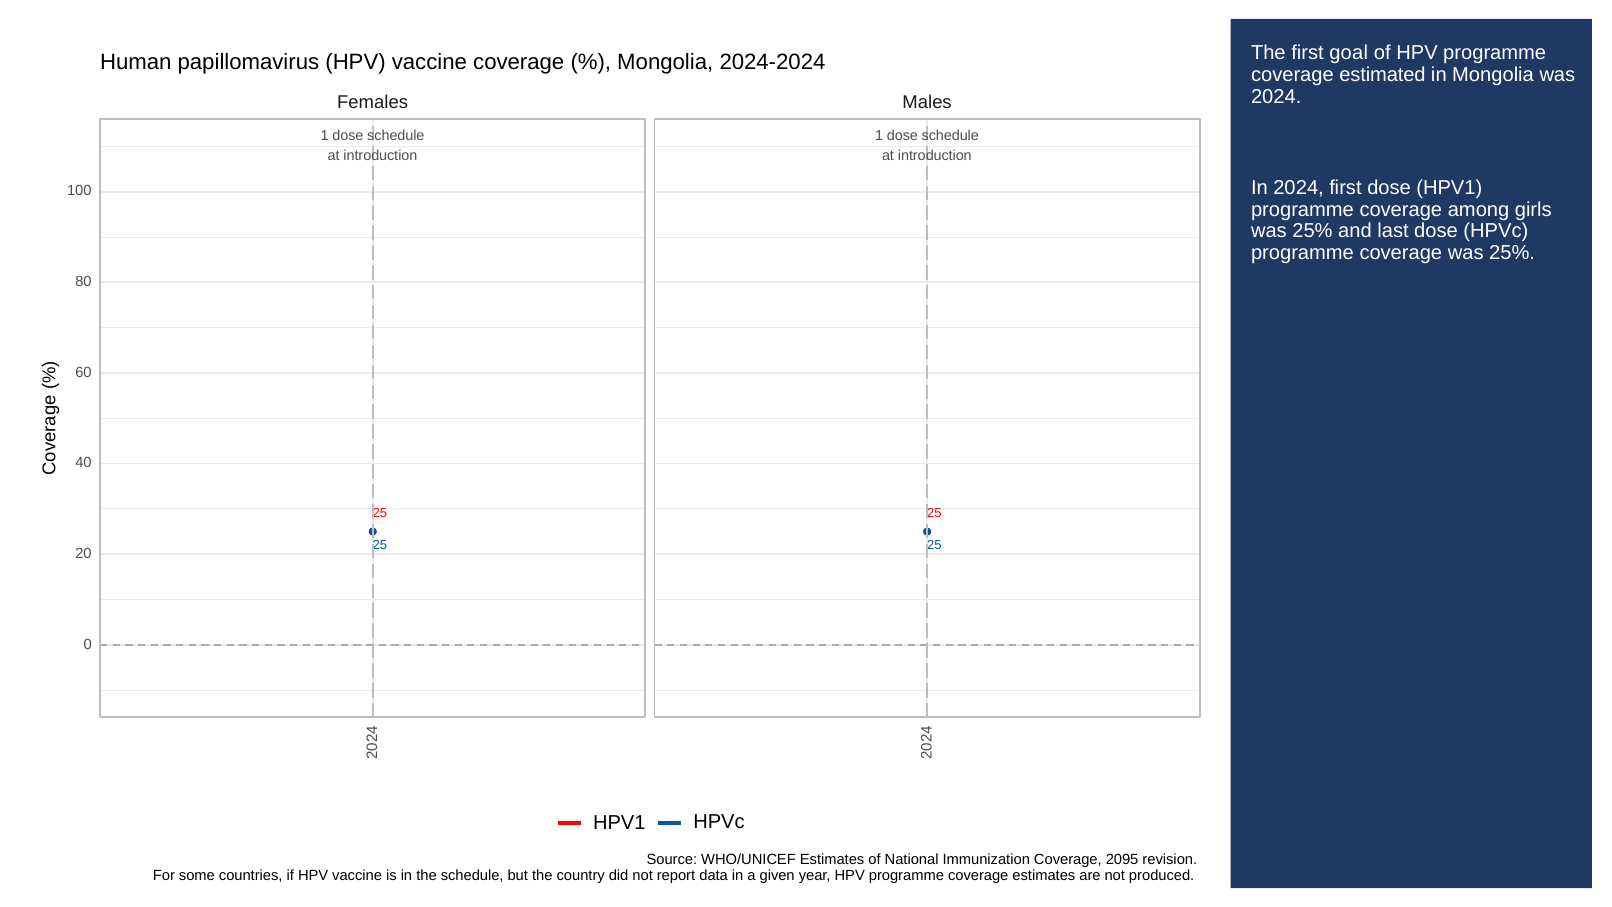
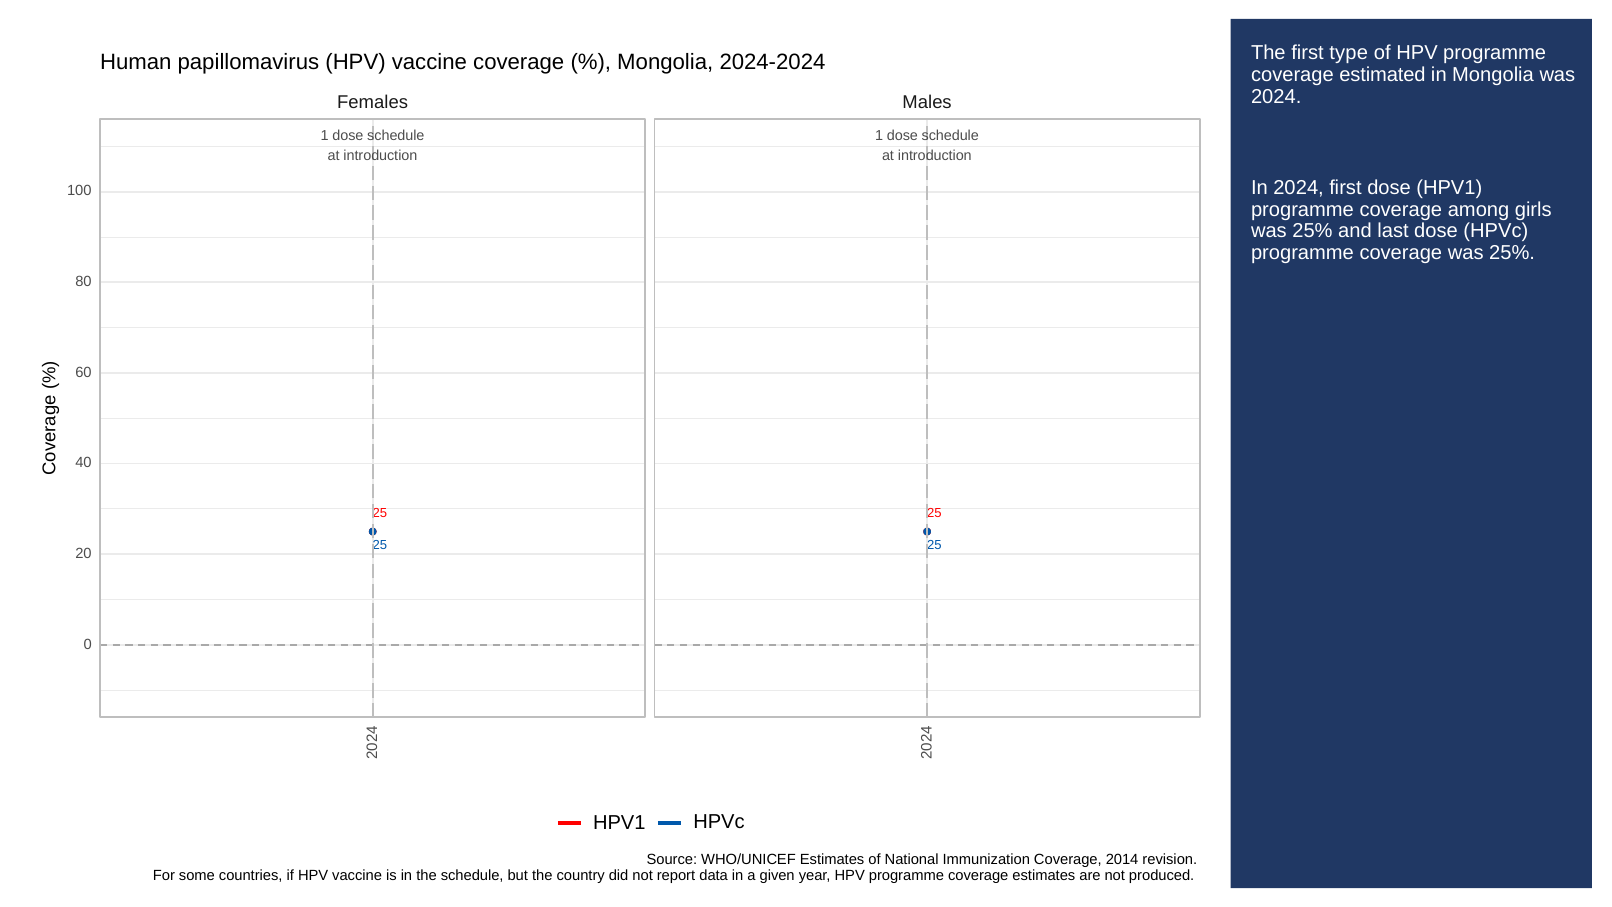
goal: goal -> type
2095: 2095 -> 2014
